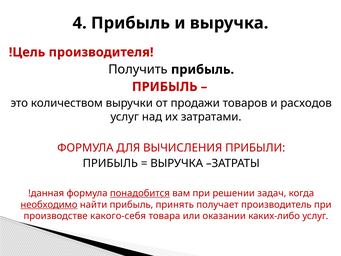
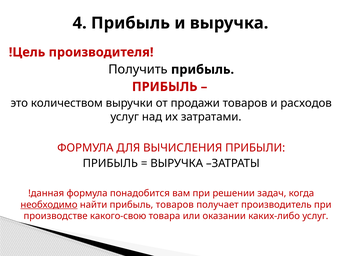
понадобится underline: present -> none
прибыль принять: принять -> товаров
какого-себя: какого-себя -> какого-свою
